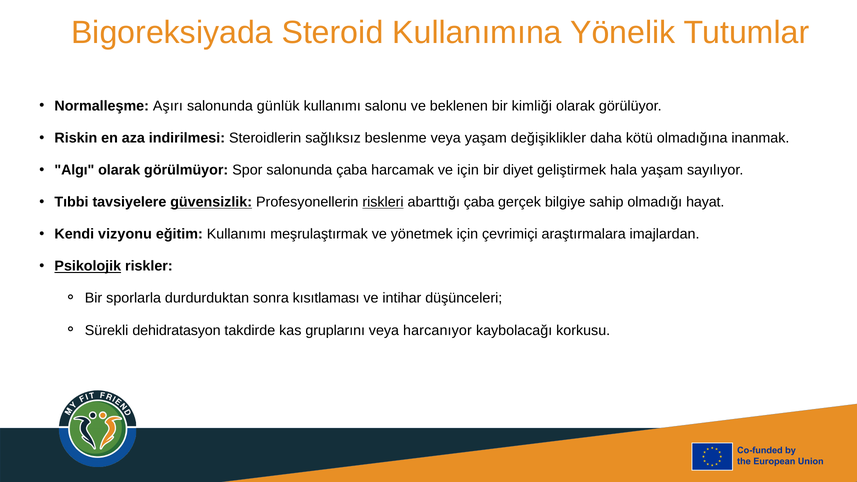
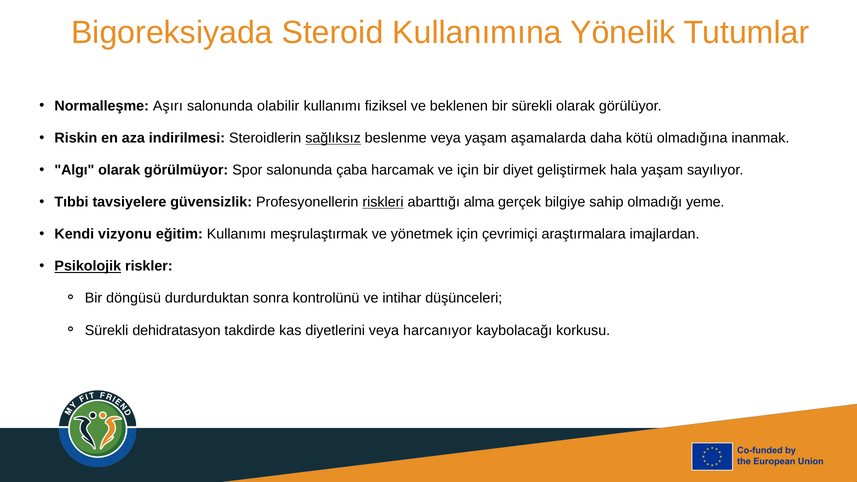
günlük: günlük -> olabilir
salonu: salonu -> fiziksel
bir kimliği: kimliği -> sürekli
sağlıksız underline: none -> present
değişiklikler: değişiklikler -> aşamalarda
güvensizlik underline: present -> none
abarttığı çaba: çaba -> alma
hayat: hayat -> yeme
sporlarla: sporlarla -> döngüsü
kısıtlaması: kısıtlaması -> kontrolünü
gruplarını: gruplarını -> diyetlerini
